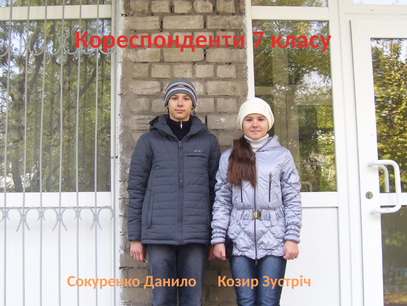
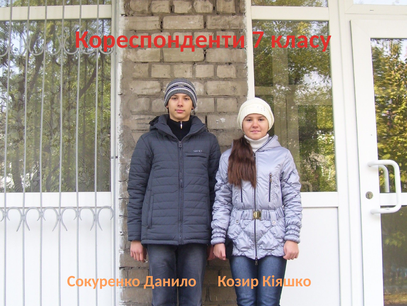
Зустріч: Зустріч -> Кіяшко
